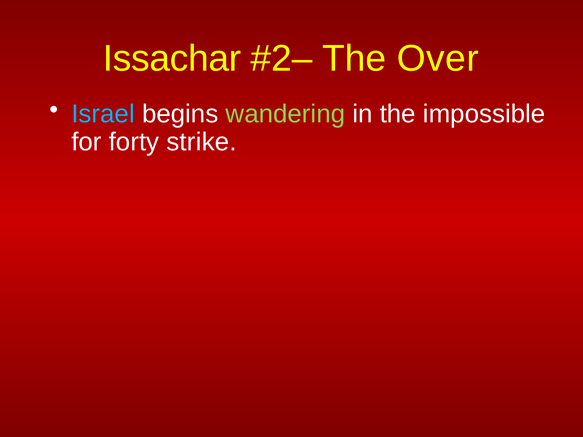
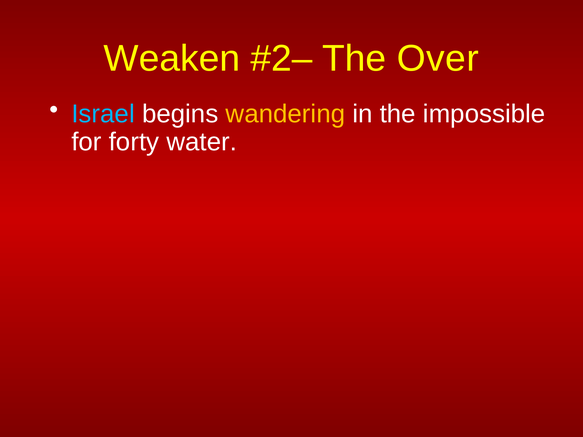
Issachar: Issachar -> Weaken
wandering colour: light green -> yellow
strike: strike -> water
